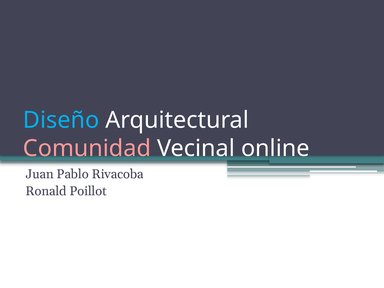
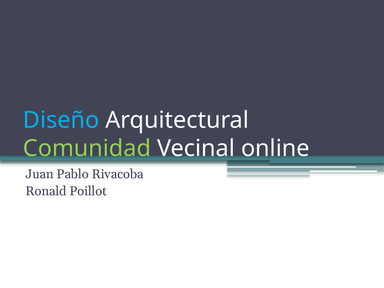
Comunidad colour: pink -> light green
